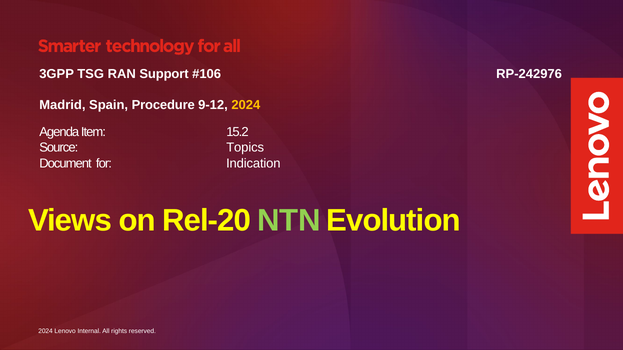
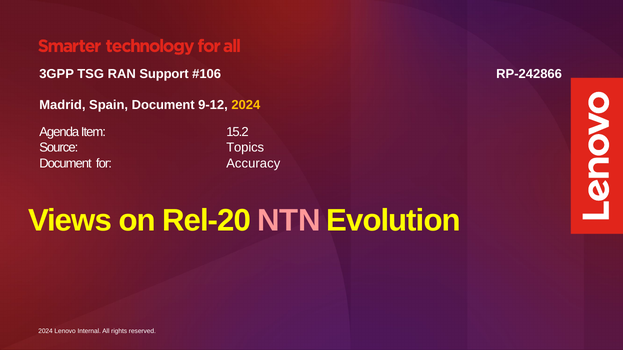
RP-242976: RP-242976 -> RP-242866
Spain Procedure: Procedure -> Document
Indication: Indication -> Accuracy
NTN colour: light green -> pink
